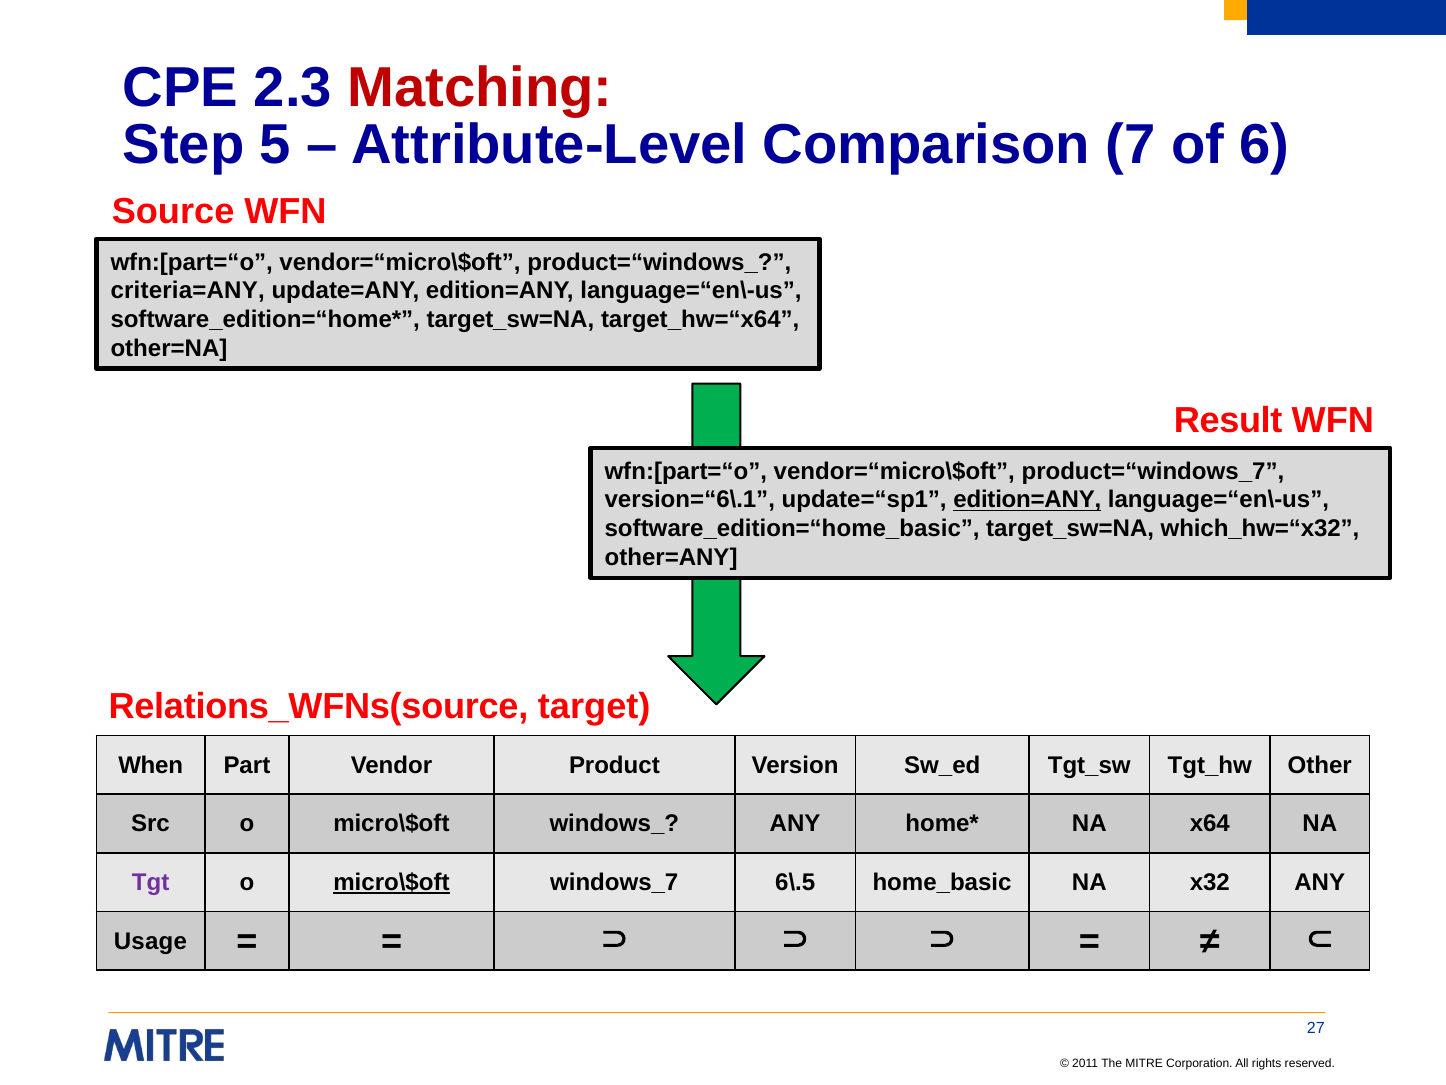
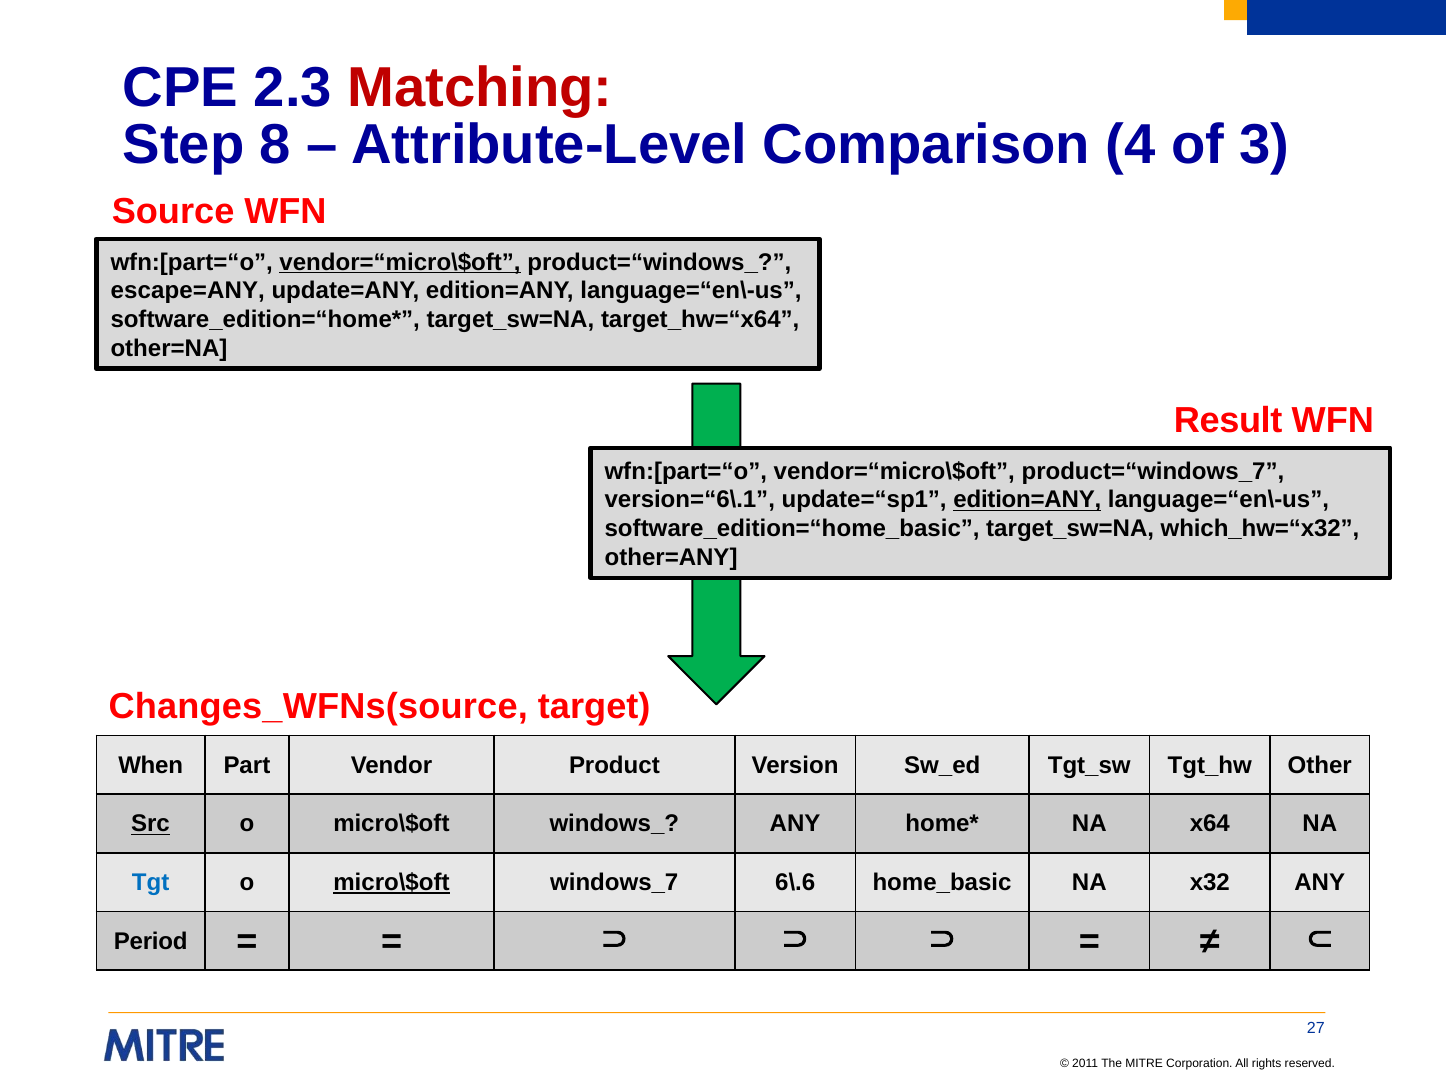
5: 5 -> 8
7: 7 -> 4
6: 6 -> 3
vendor=“micro\$oft at (400, 262) underline: none -> present
criteria=ANY: criteria=ANY -> escape=ANY
Relations_WFNs(source: Relations_WFNs(source -> Changes_WFNs(source
Src underline: none -> present
Tgt colour: purple -> blue
6\.5: 6\.5 -> 6\.6
Usage: Usage -> Period
